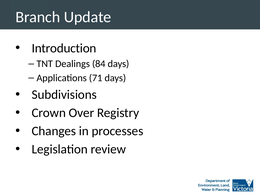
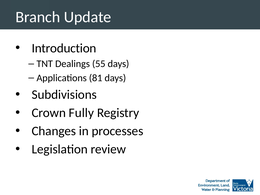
84: 84 -> 55
71: 71 -> 81
Over: Over -> Fully
